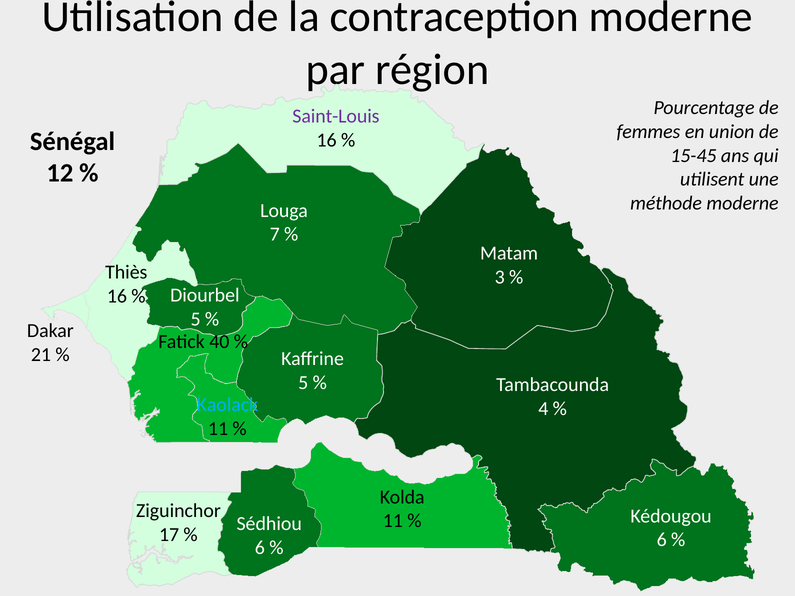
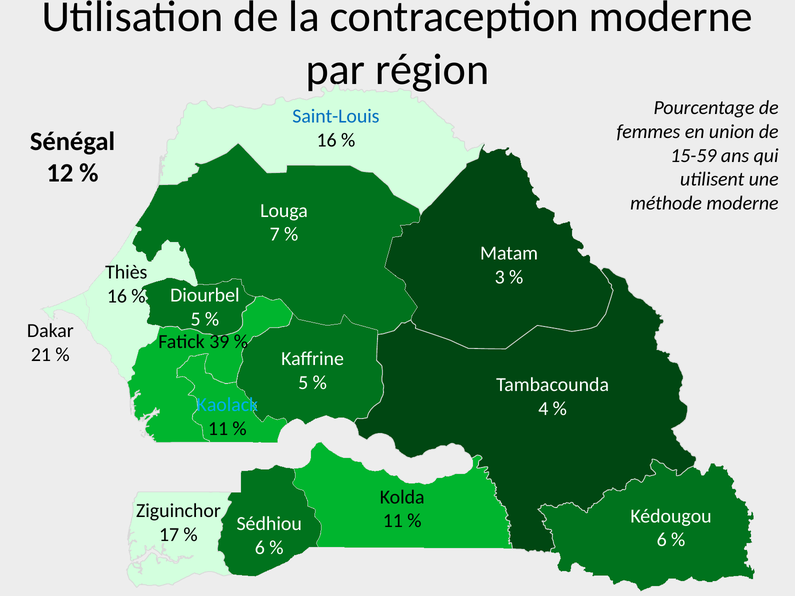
Saint-Louis colour: purple -> blue
15-45: 15-45 -> 15-59
40: 40 -> 39
